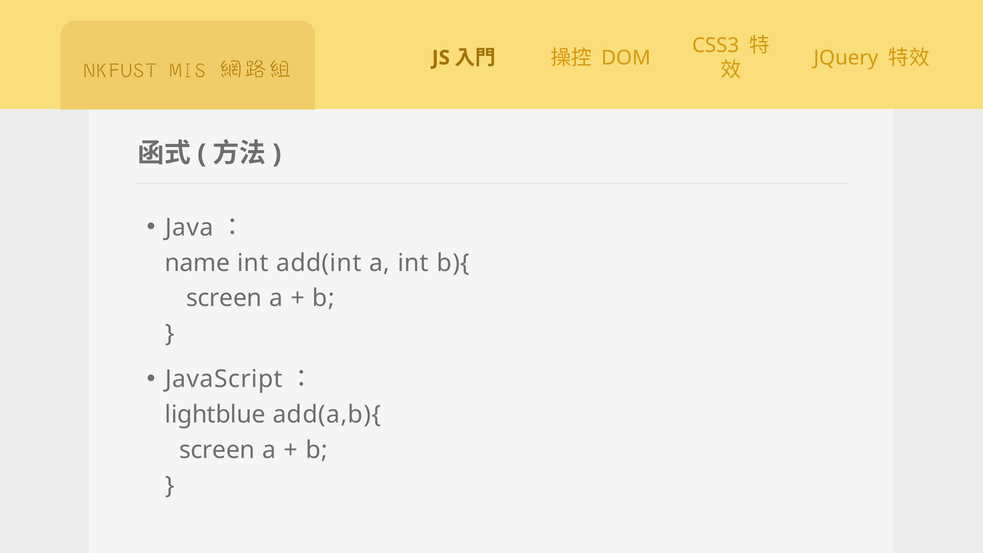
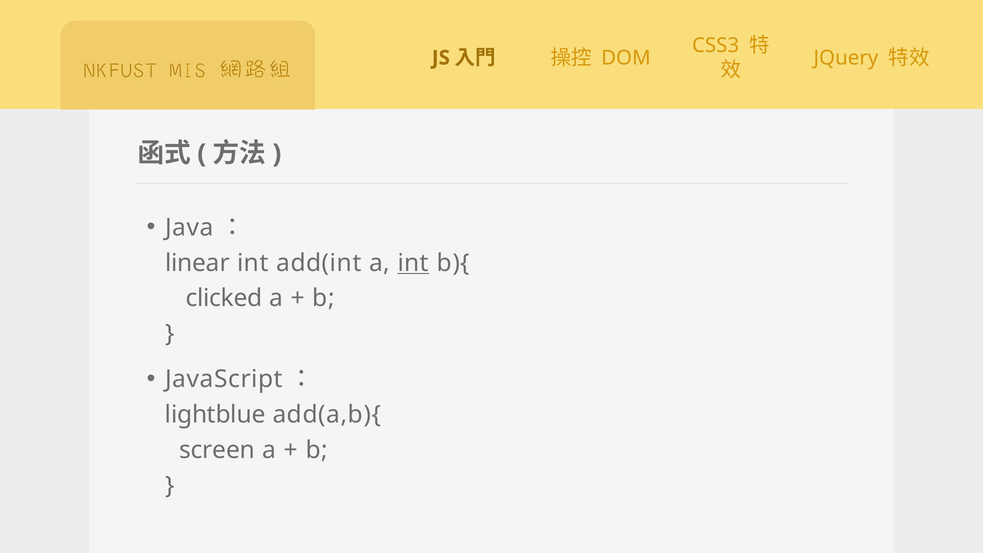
name: name -> linear
int at (413, 263) underline: none -> present
screen at (224, 298): screen -> clicked
